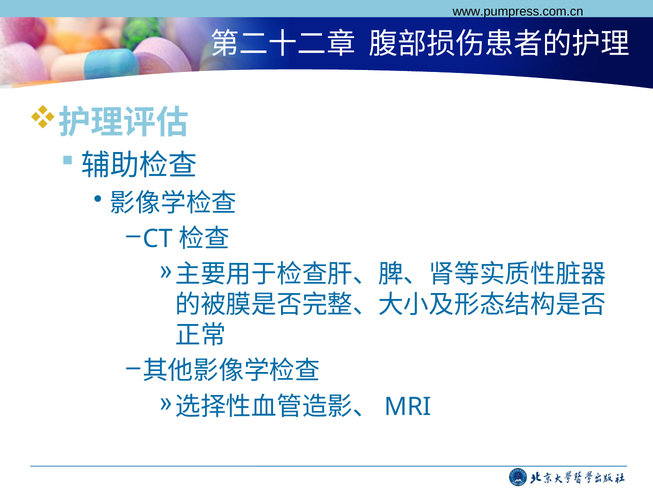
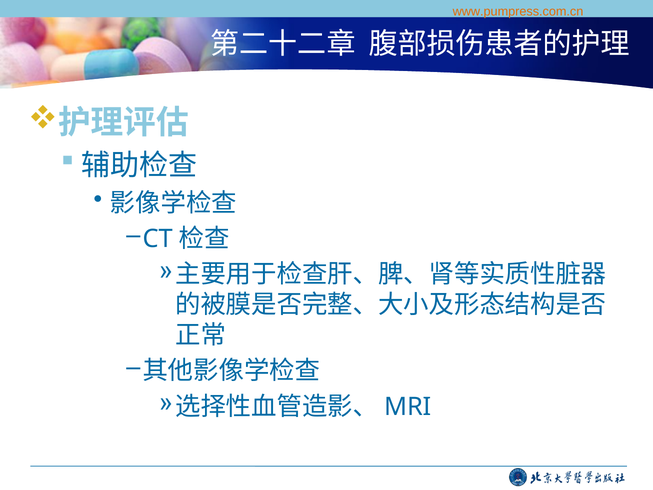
www.pumpress.com.cn colour: black -> orange
